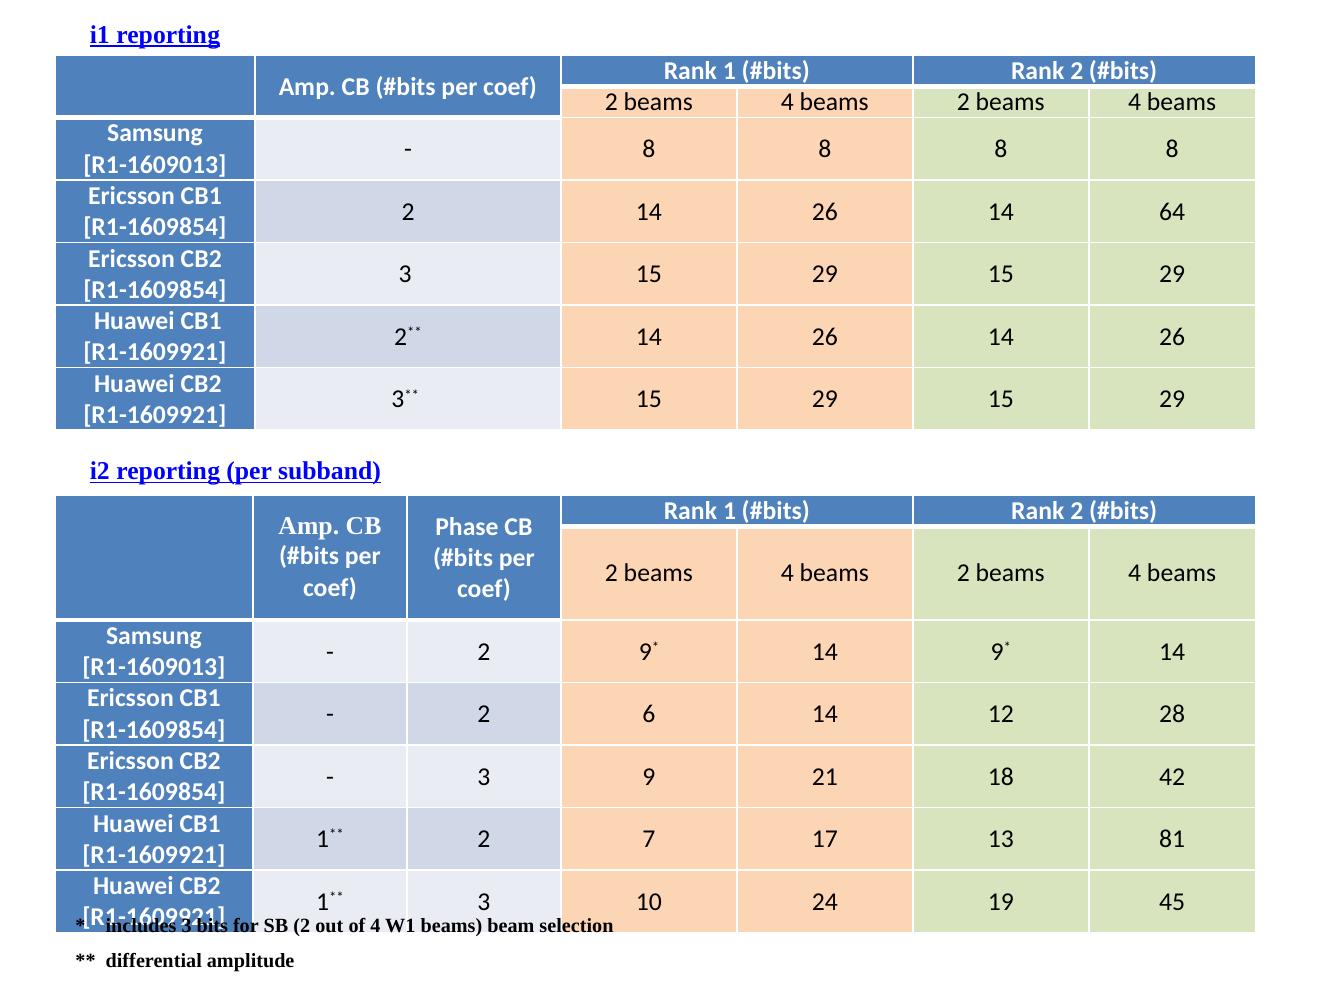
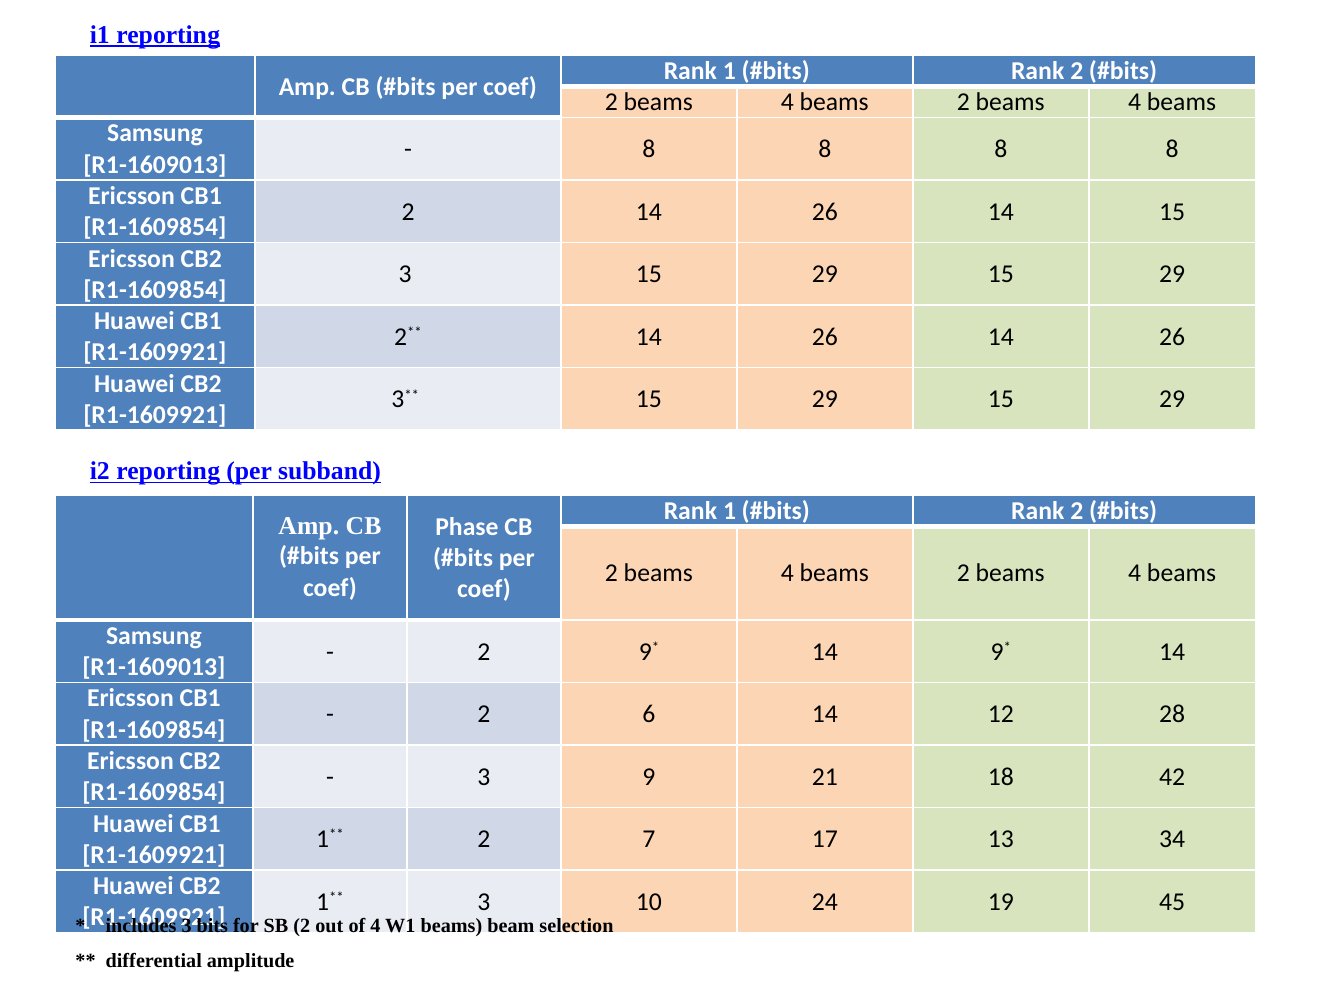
14 64: 64 -> 15
81: 81 -> 34
